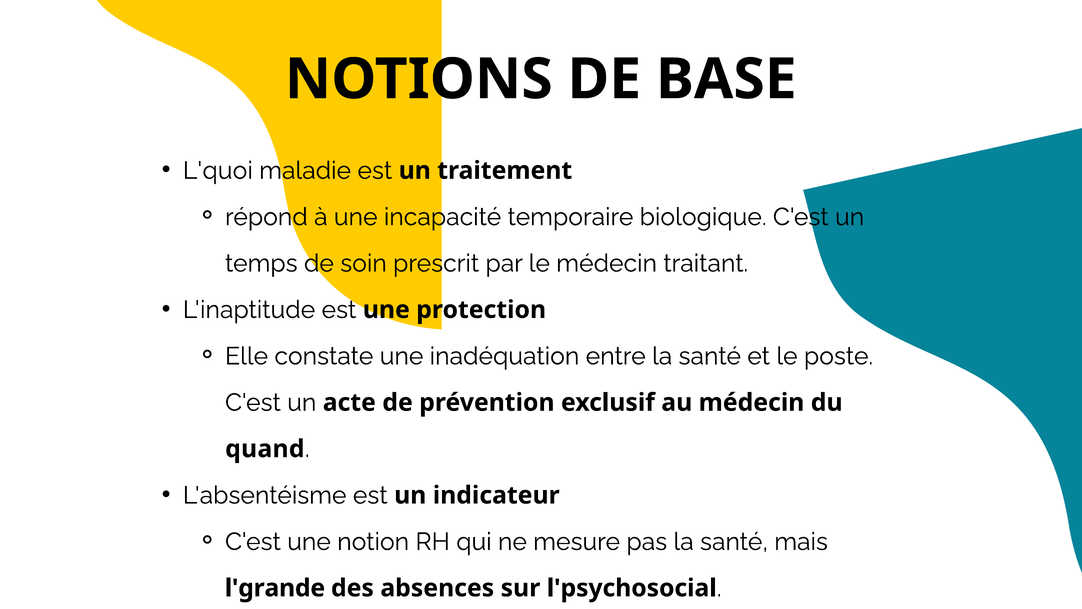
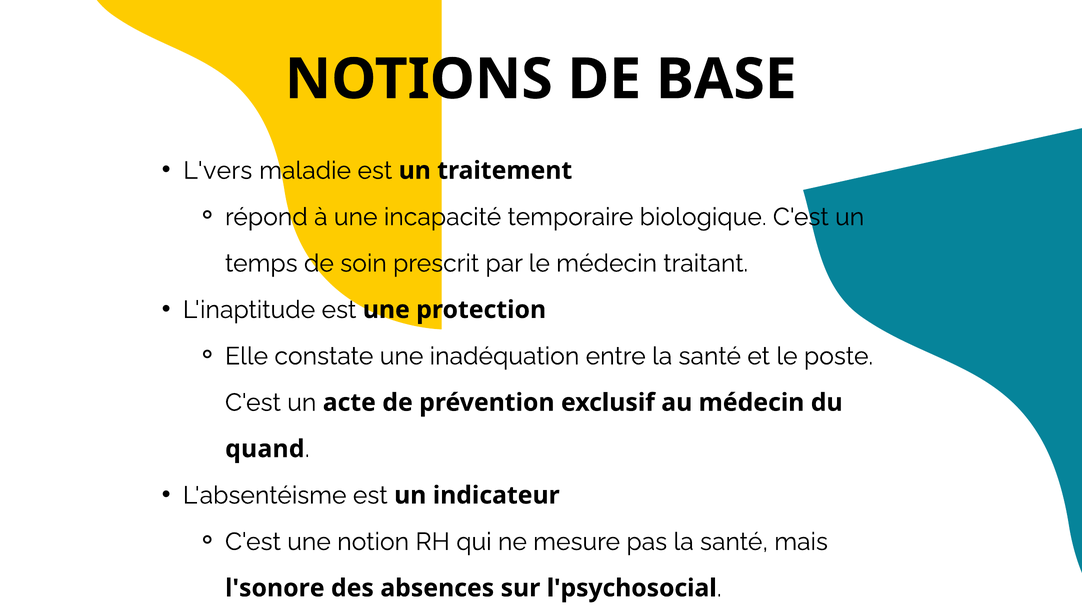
L'quoi: L'quoi -> L'vers
l'grande: l'grande -> l'sonore
